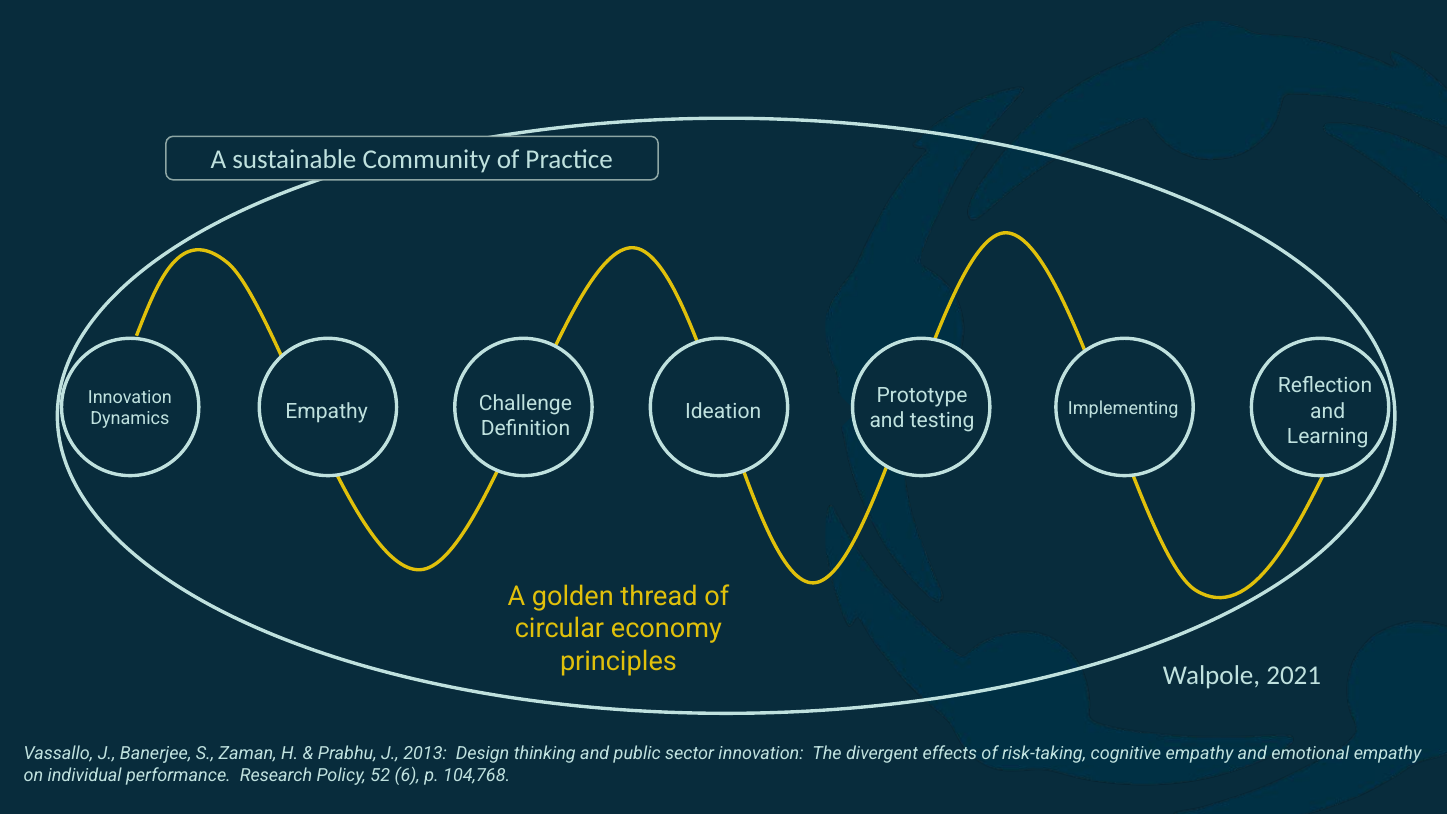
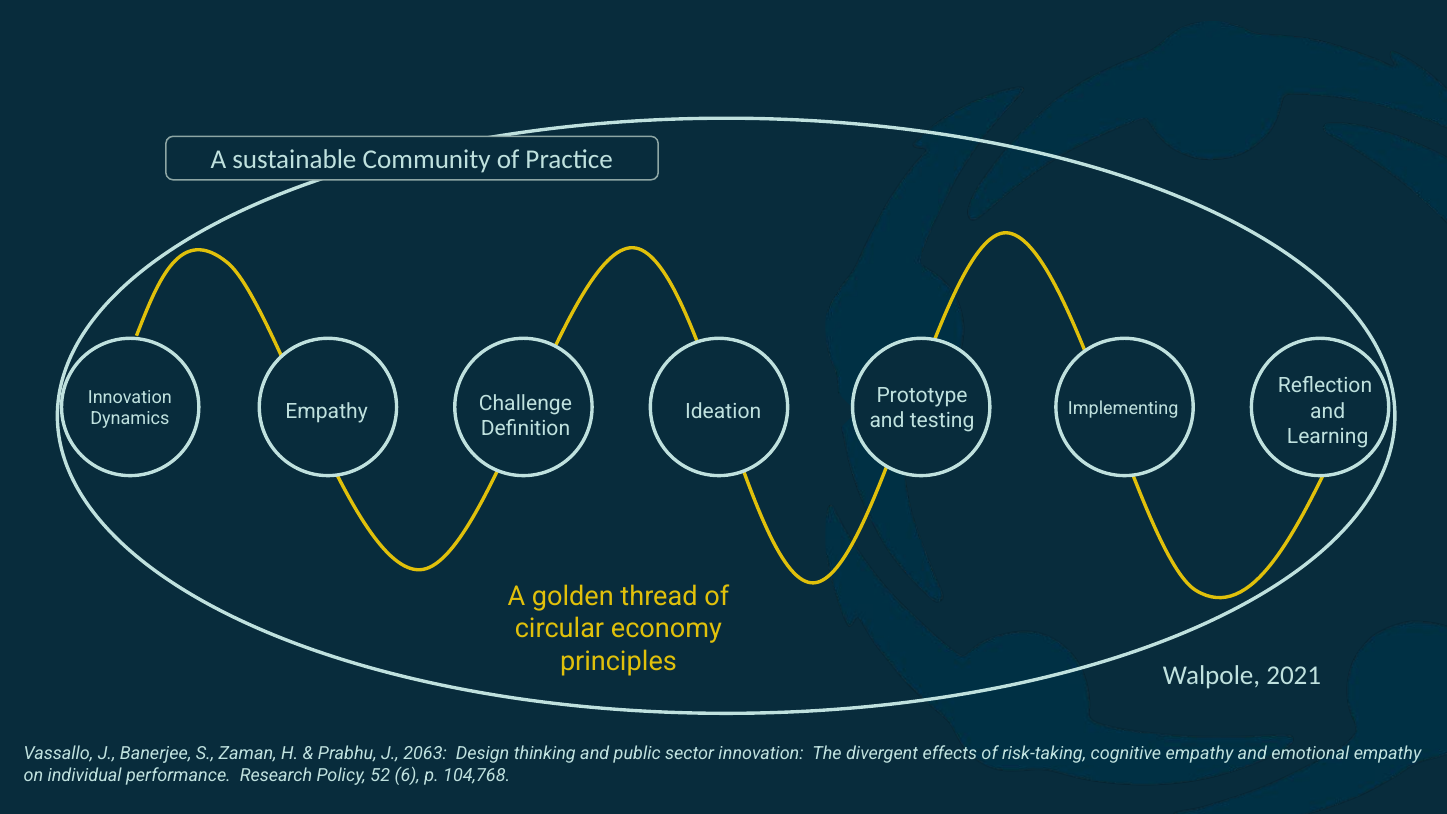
2013: 2013 -> 2063
